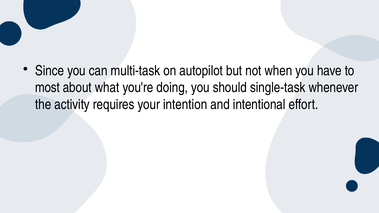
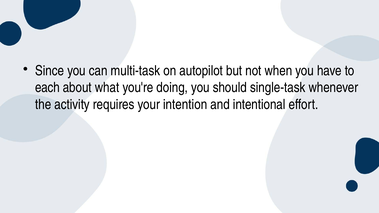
most: most -> each
